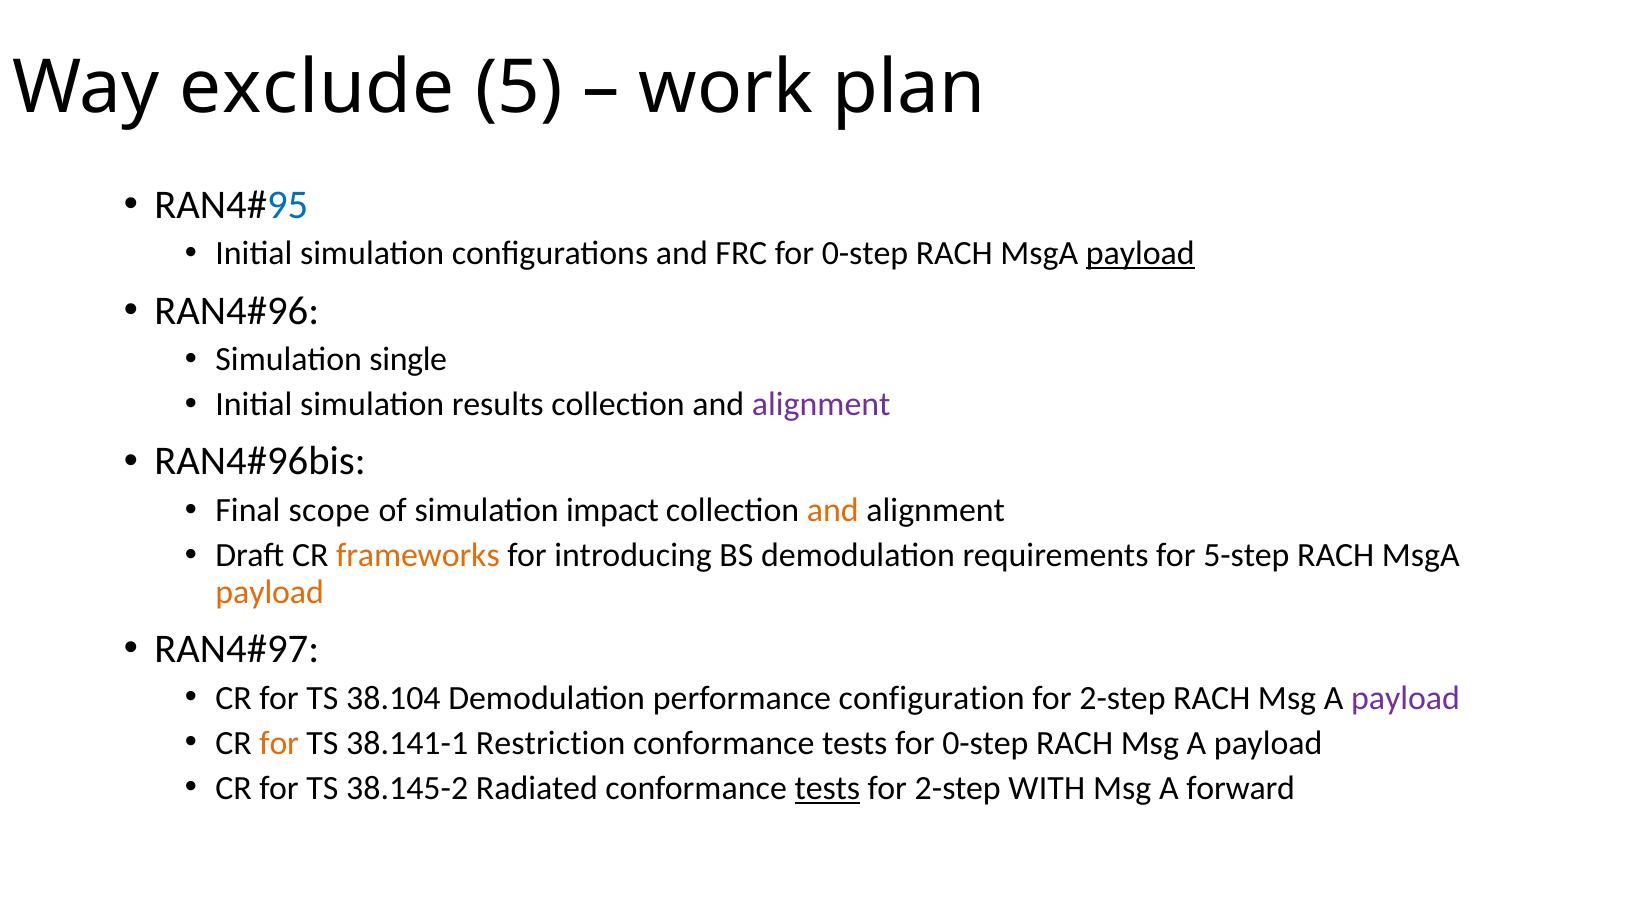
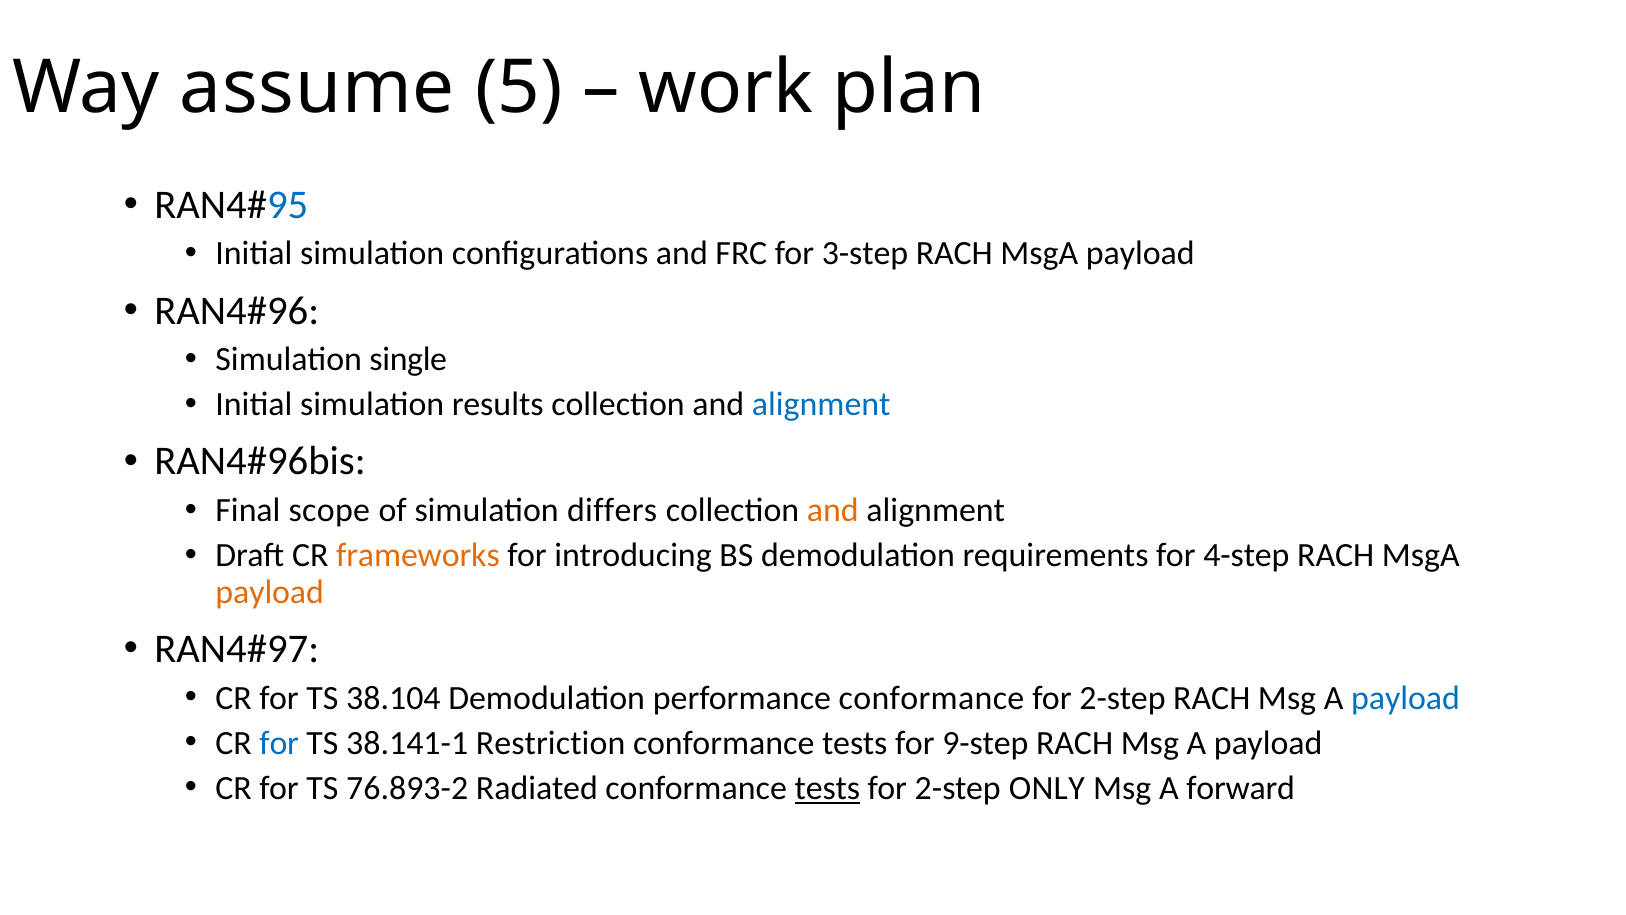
exclude: exclude -> assume
FRC for 0-step: 0-step -> 3-step
payload at (1140, 253) underline: present -> none
alignment at (821, 404) colour: purple -> blue
impact: impact -> differs
5-step: 5-step -> 4-step
performance configuration: configuration -> conformance
payload at (1405, 698) colour: purple -> blue
for at (279, 743) colour: orange -> blue
tests for 0-step: 0-step -> 9-step
38.145-2: 38.145-2 -> 76.893-2
WITH: WITH -> ONLY
